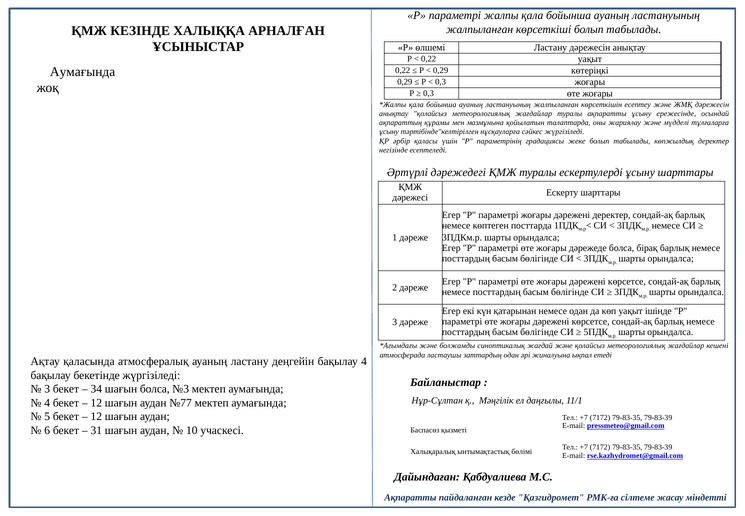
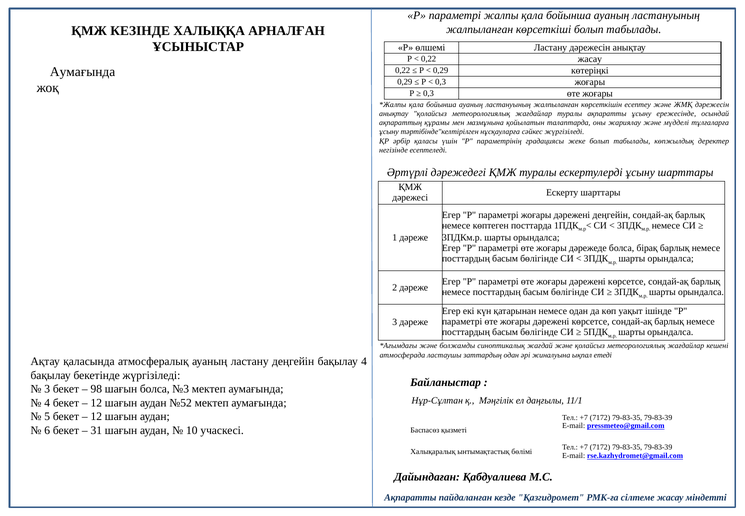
0,22 уақыт: уақыт -> жасау
дәрежені деректер: деректер -> деңгейін
34: 34 -> 98
№77: №77 -> №52
